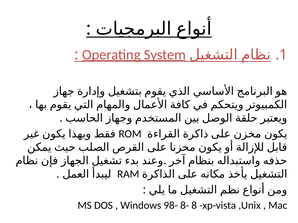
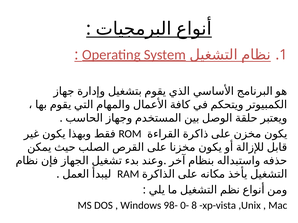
8-: 8- -> 0-
